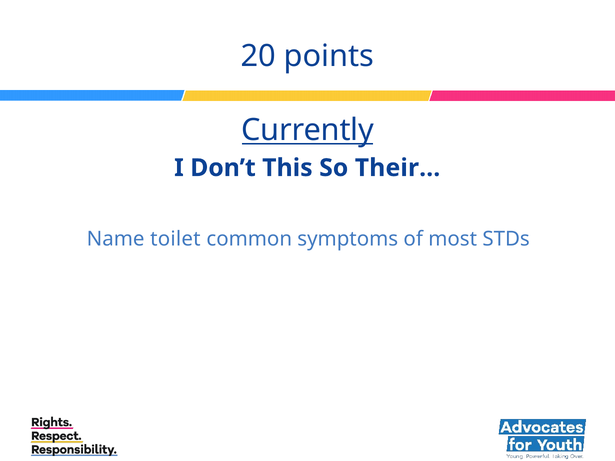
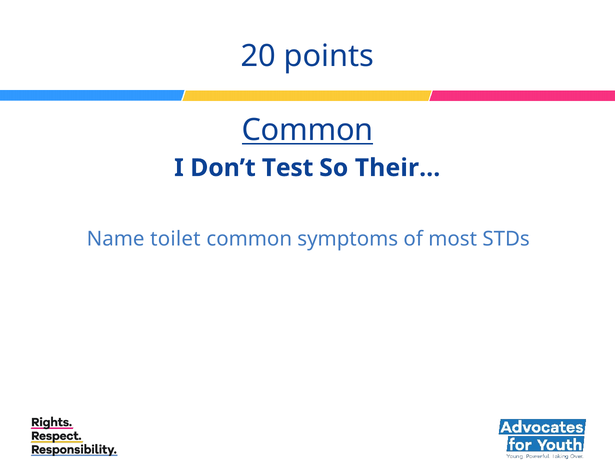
Currently at (308, 130): Currently -> Common
This: This -> Test
